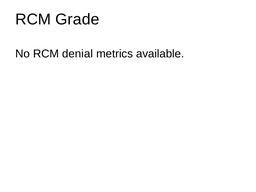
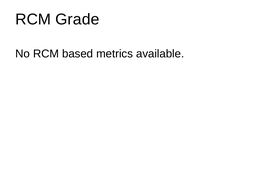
denial: denial -> based
